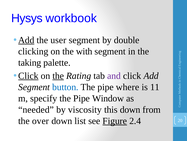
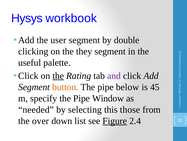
Add at (26, 40) underline: present -> none
with: with -> they
taking: taking -> useful
Click at (28, 75) underline: present -> none
button colour: blue -> orange
where: where -> below
11: 11 -> 45
viscosity: viscosity -> selecting
this down: down -> those
